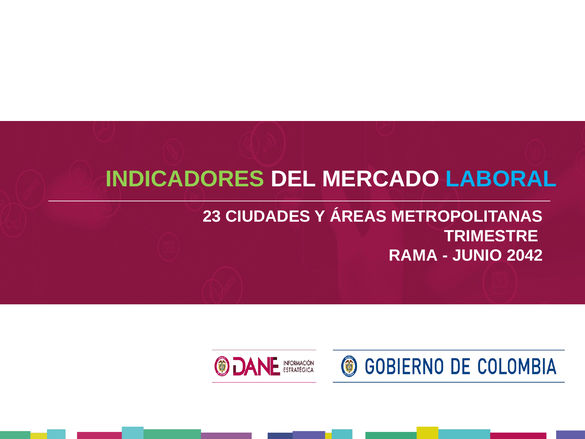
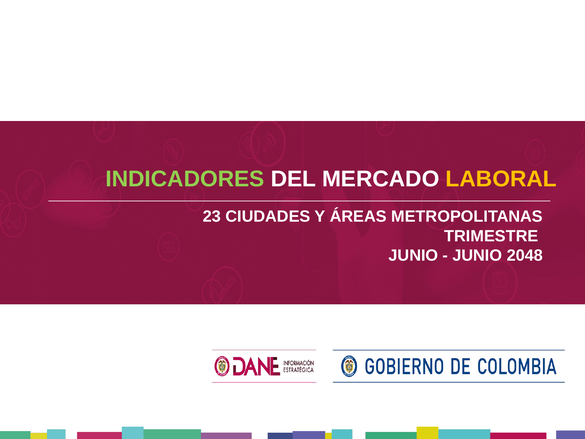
LABORAL colour: light blue -> yellow
RAMA at (413, 255): RAMA -> JUNIO
2042: 2042 -> 2048
